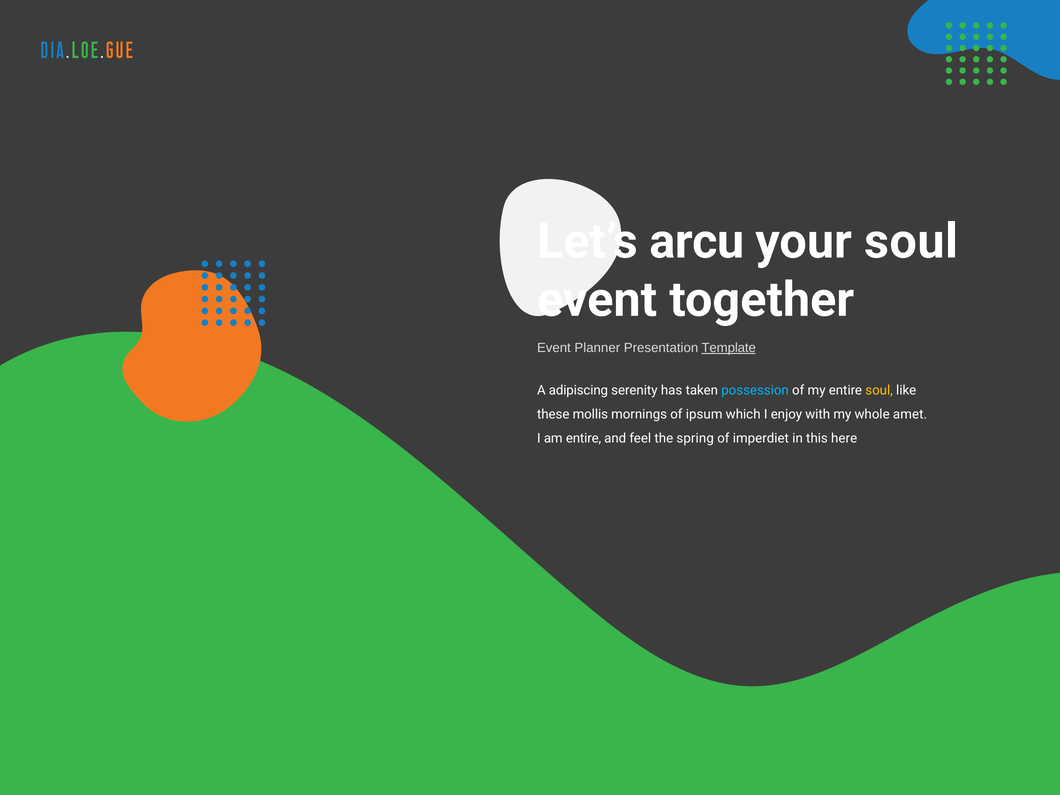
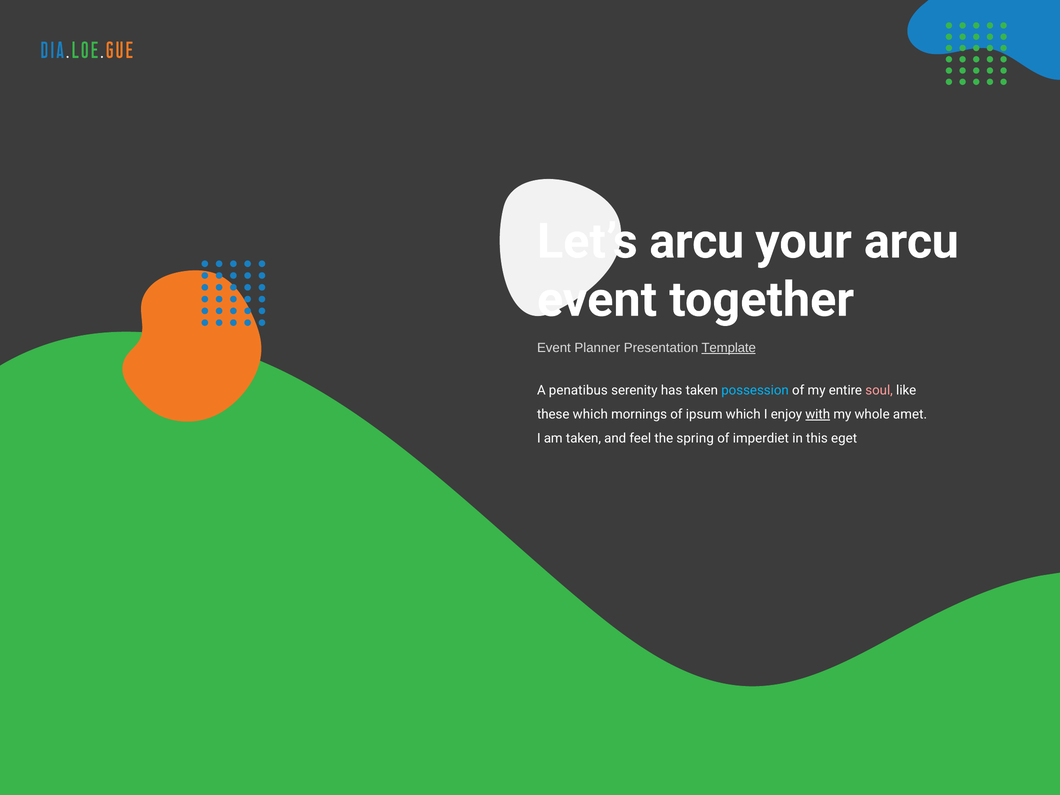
your soul: soul -> arcu
adipiscing: adipiscing -> penatibus
soul at (879, 390) colour: yellow -> pink
these mollis: mollis -> which
with underline: none -> present
am entire: entire -> taken
here: here -> eget
